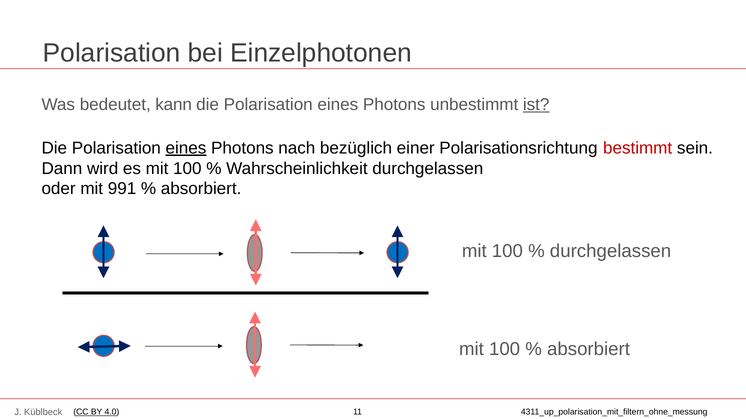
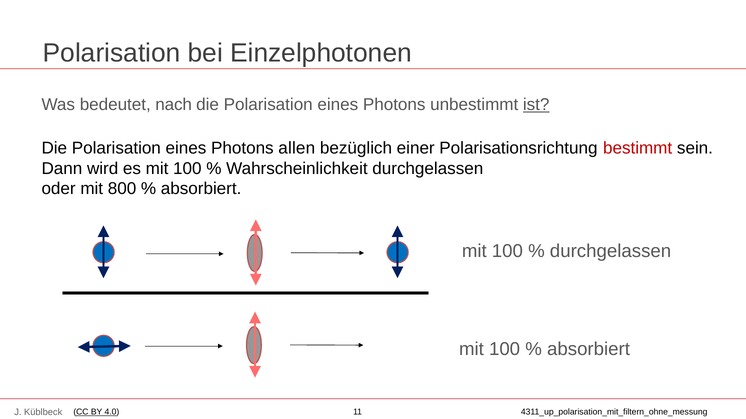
kann: kann -> nach
eines at (186, 148) underline: present -> none
nach: nach -> allen
991: 991 -> 800
